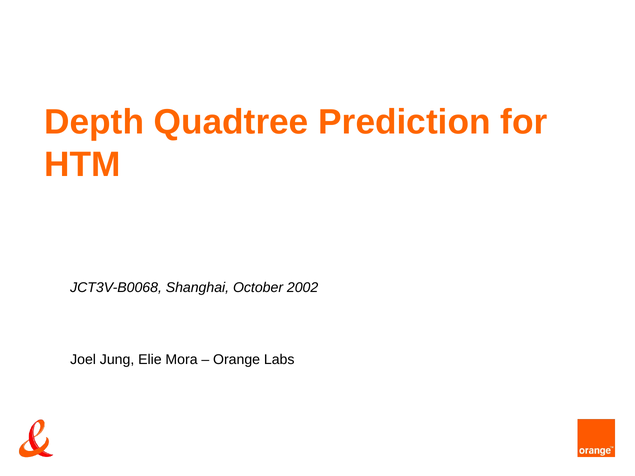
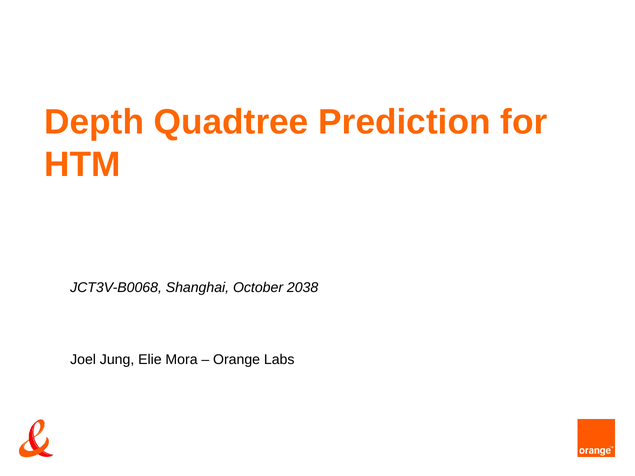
2002: 2002 -> 2038
